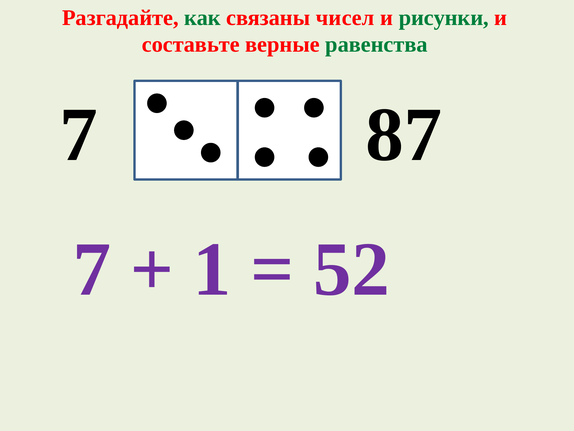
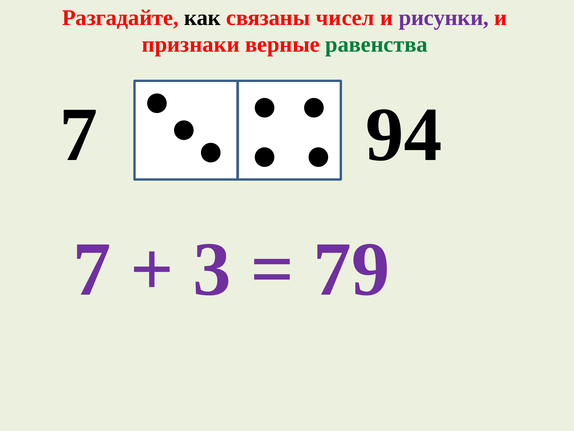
как colour: green -> black
рисунки colour: green -> purple
составьте: составьте -> признаки
87: 87 -> 94
1: 1 -> 3
52: 52 -> 79
